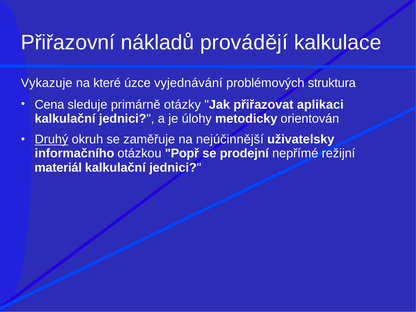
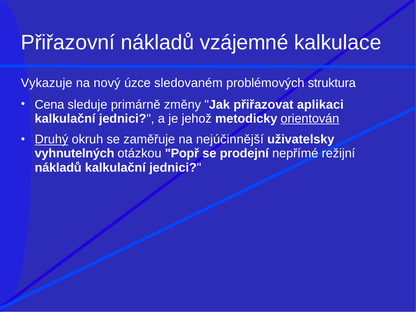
provádějí: provádějí -> vzájemné
které: které -> nový
vyjednávání: vyjednávání -> sledovaném
otázky: otázky -> změny
úlohy: úlohy -> jehož
orientován underline: none -> present
informačního: informačního -> vyhnutelných
materiál at (58, 168): materiál -> nákladů
